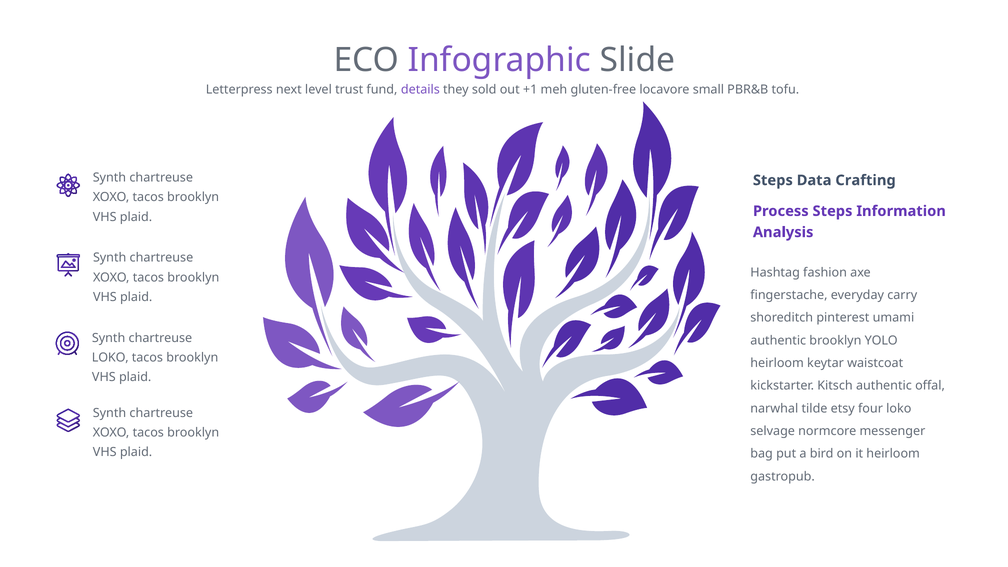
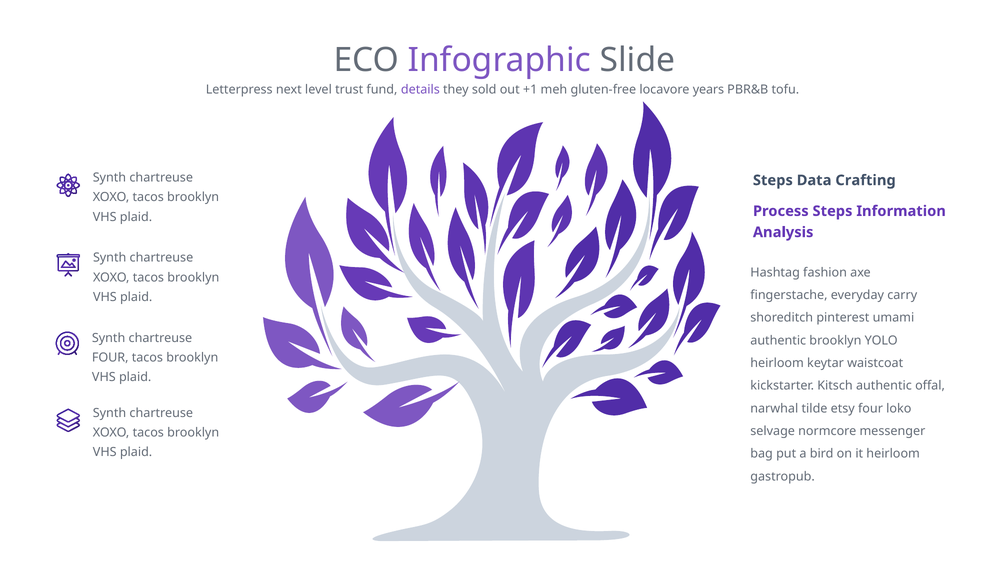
small: small -> years
LOKO at (110, 358): LOKO -> FOUR
